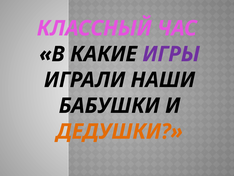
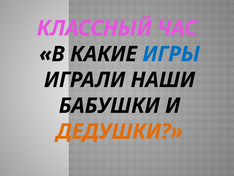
ИГРЫ colour: purple -> blue
